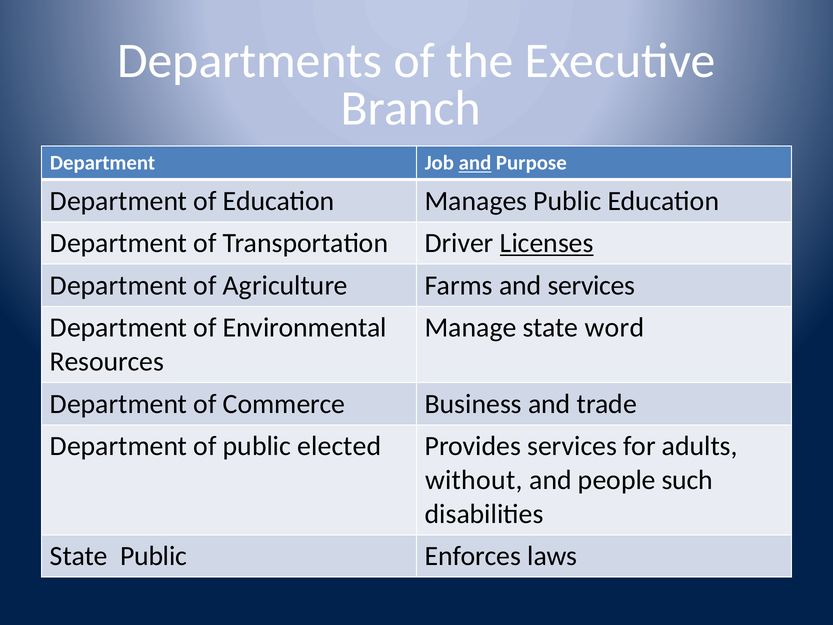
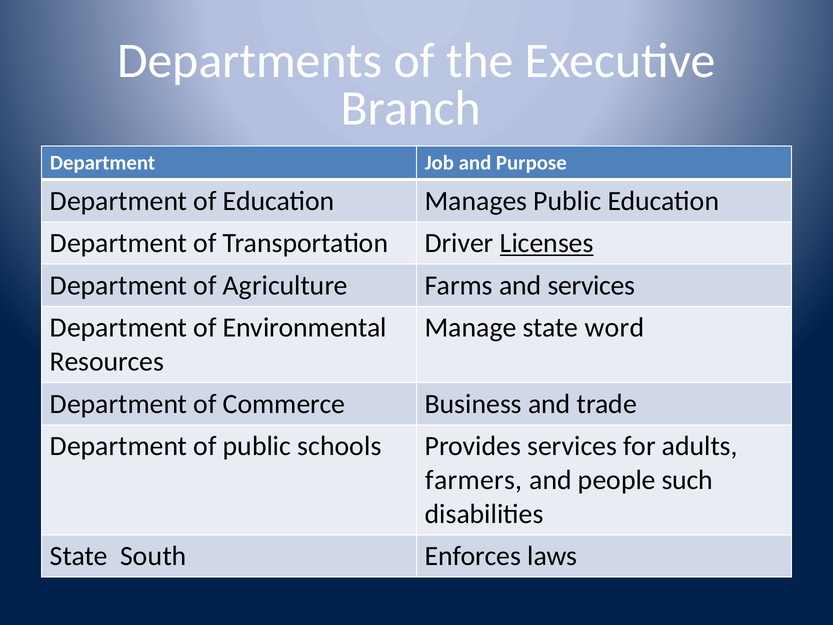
and at (475, 163) underline: present -> none
elected: elected -> schools
without: without -> farmers
State Public: Public -> South
